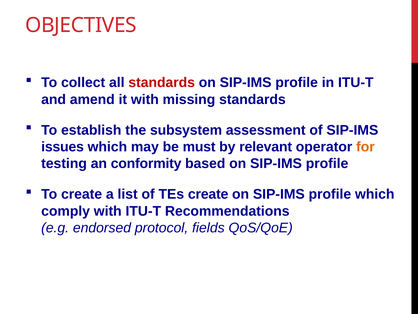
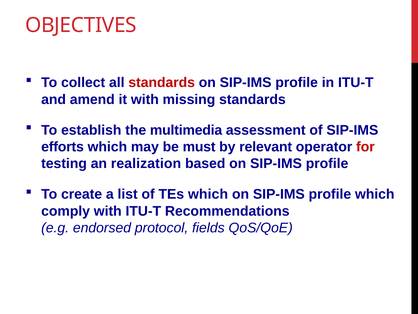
subsystem: subsystem -> multimedia
issues: issues -> efforts
for colour: orange -> red
conformity: conformity -> realization
TEs create: create -> which
